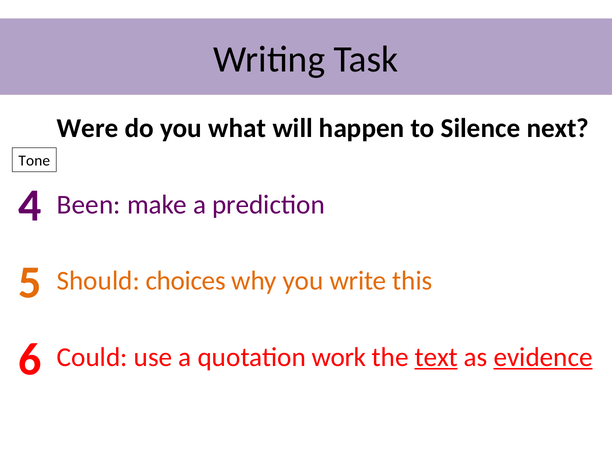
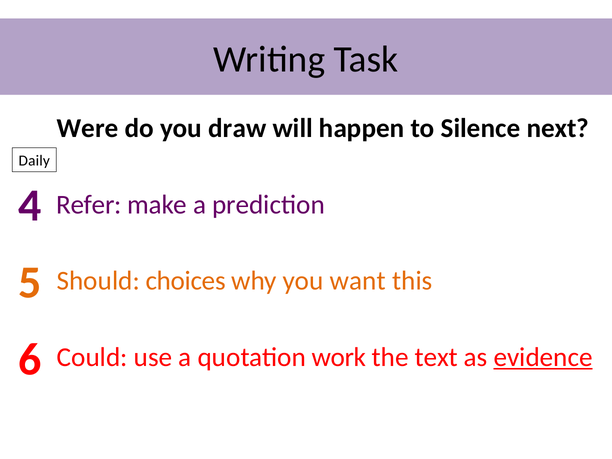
what: what -> draw
Tone: Tone -> Daily
Been: Been -> Refer
write: write -> want
text underline: present -> none
